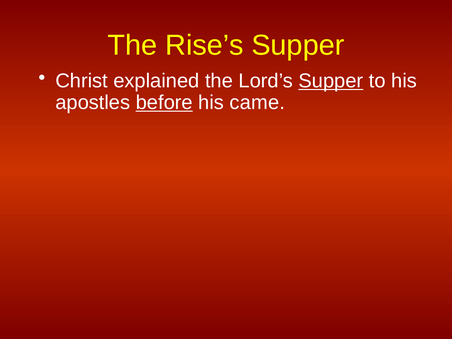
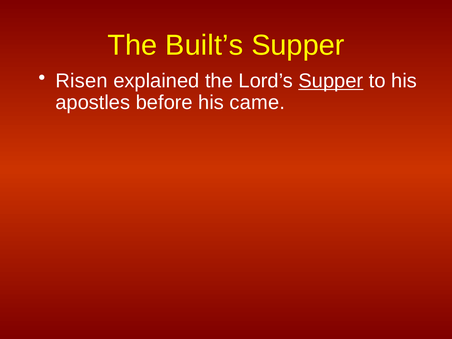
Rise’s: Rise’s -> Built’s
Christ: Christ -> Risen
before underline: present -> none
